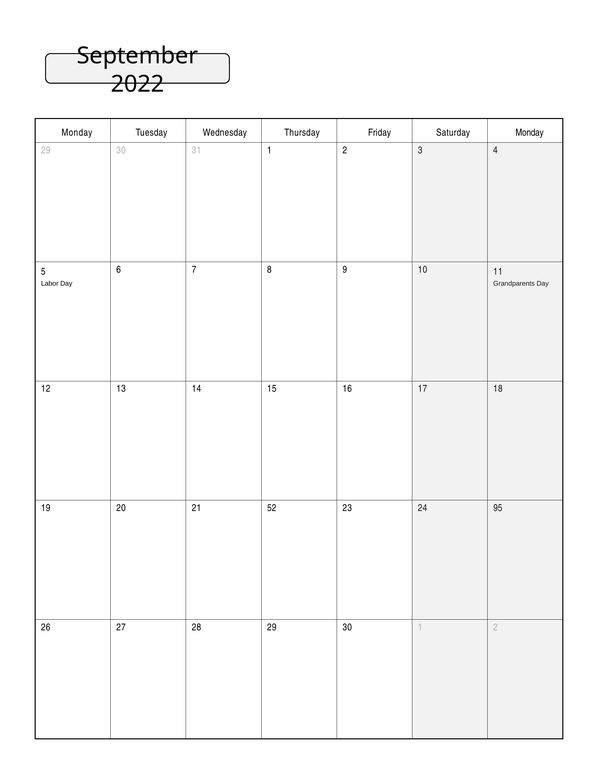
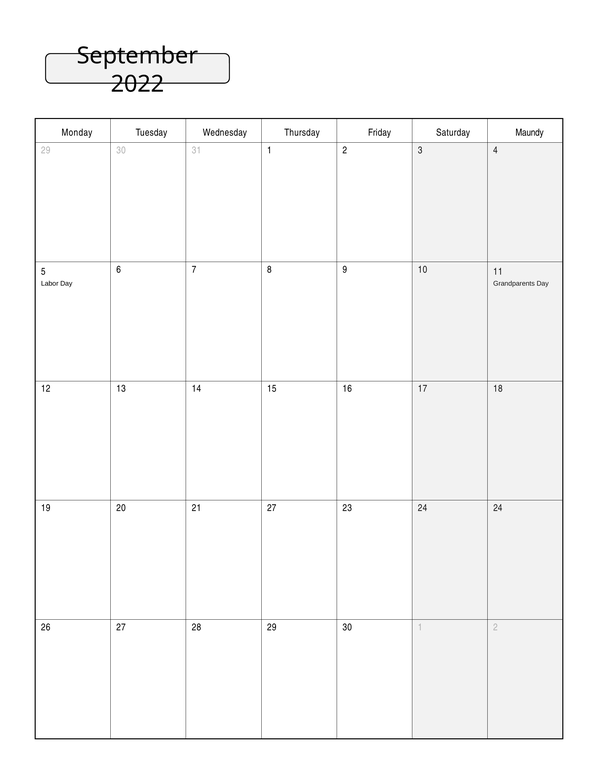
Saturday Monday: Monday -> Maundy
21 52: 52 -> 27
24 95: 95 -> 24
